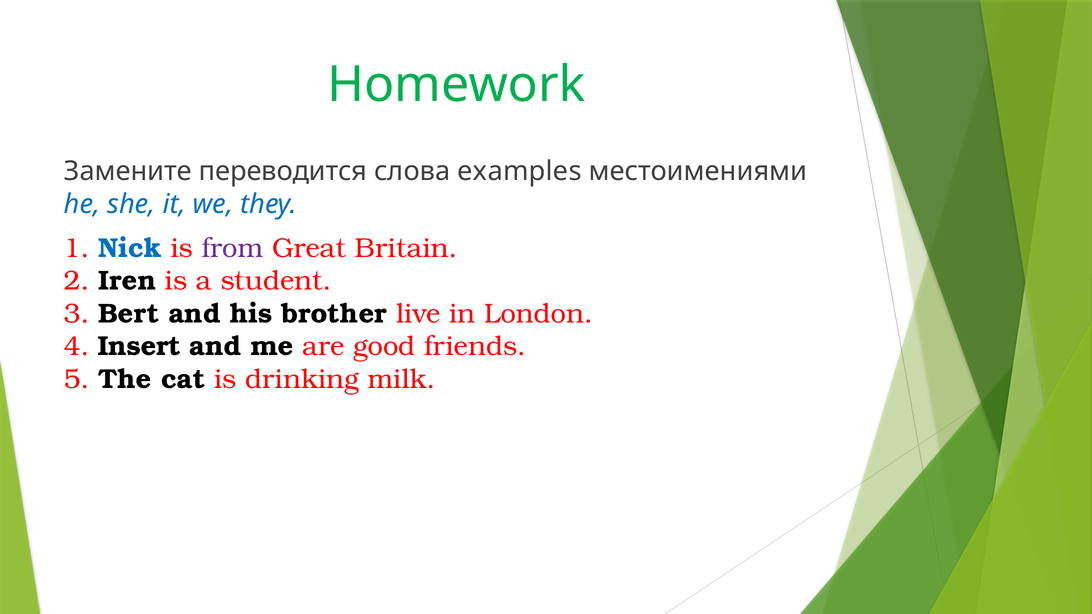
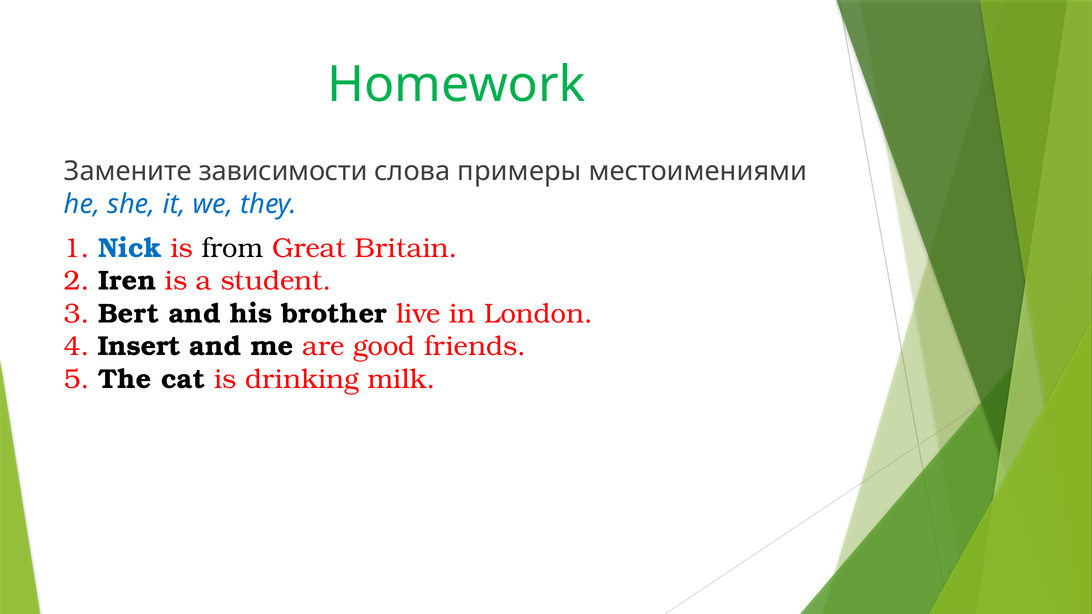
переводится: переводится -> зависимости
examples: examples -> примеры
from colour: purple -> black
